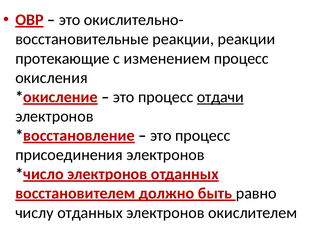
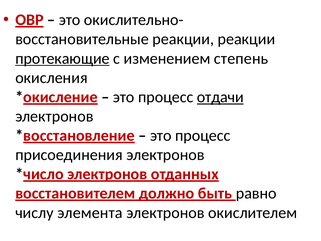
протекающие underline: none -> present
изменением процесс: процесс -> степень
числу отданных: отданных -> элемента
